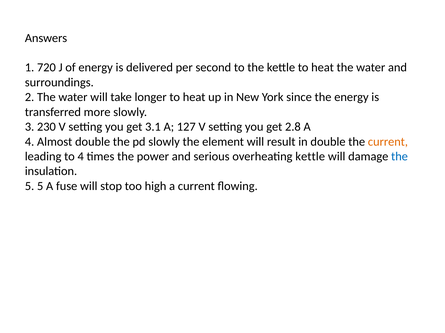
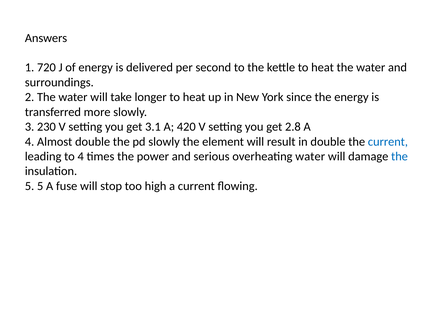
127: 127 -> 420
current at (388, 142) colour: orange -> blue
overheating kettle: kettle -> water
